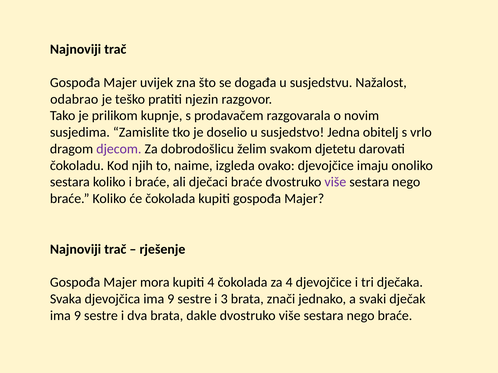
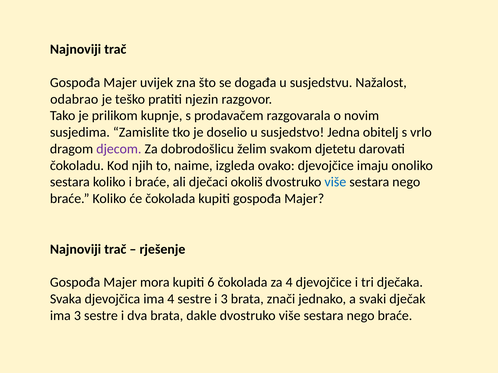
dječaci braće: braće -> okoliš
više at (335, 182) colour: purple -> blue
kupiti 4: 4 -> 6
djevojčica ima 9: 9 -> 4
9 at (77, 316): 9 -> 3
